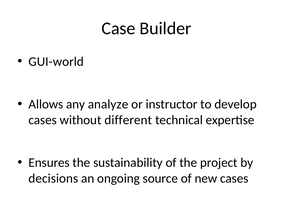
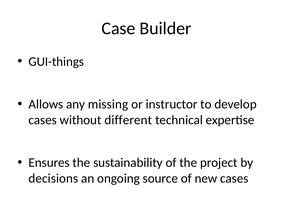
GUI-world: GUI-world -> GUI-things
analyze: analyze -> missing
